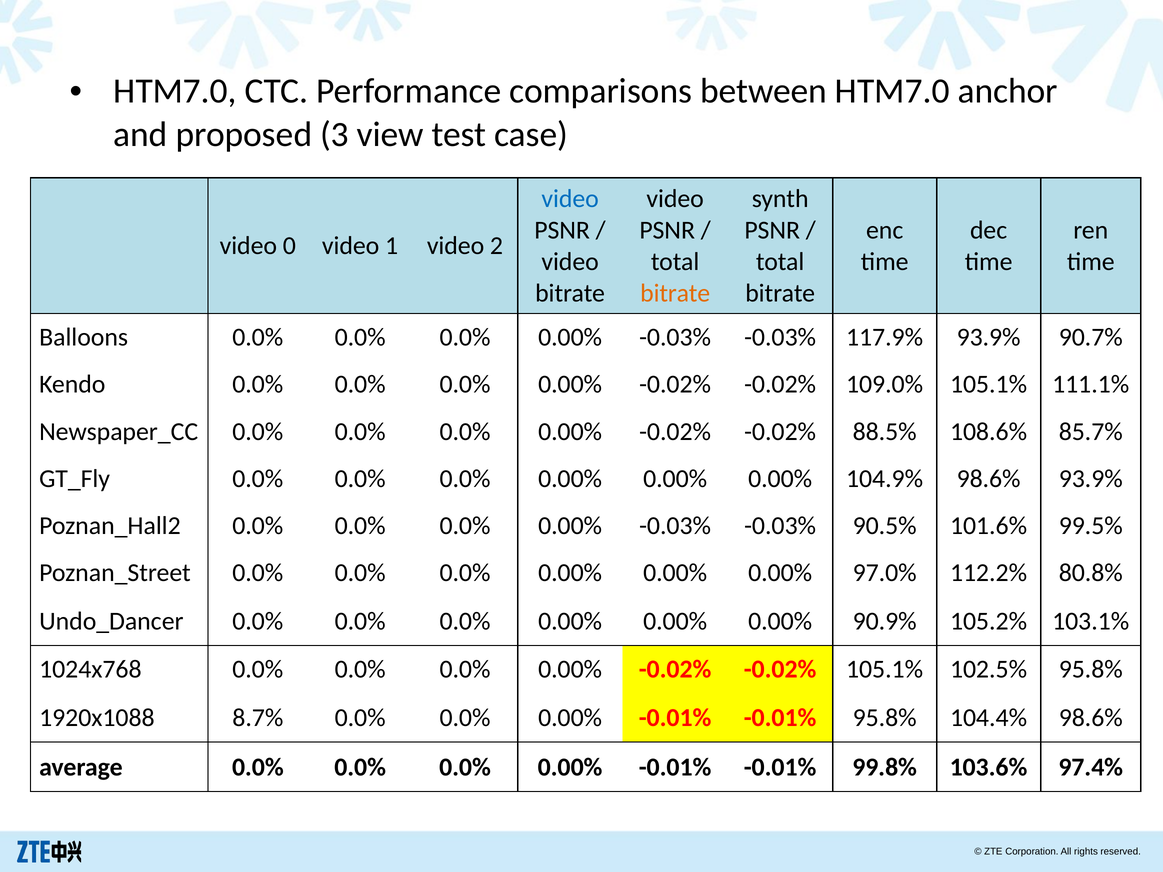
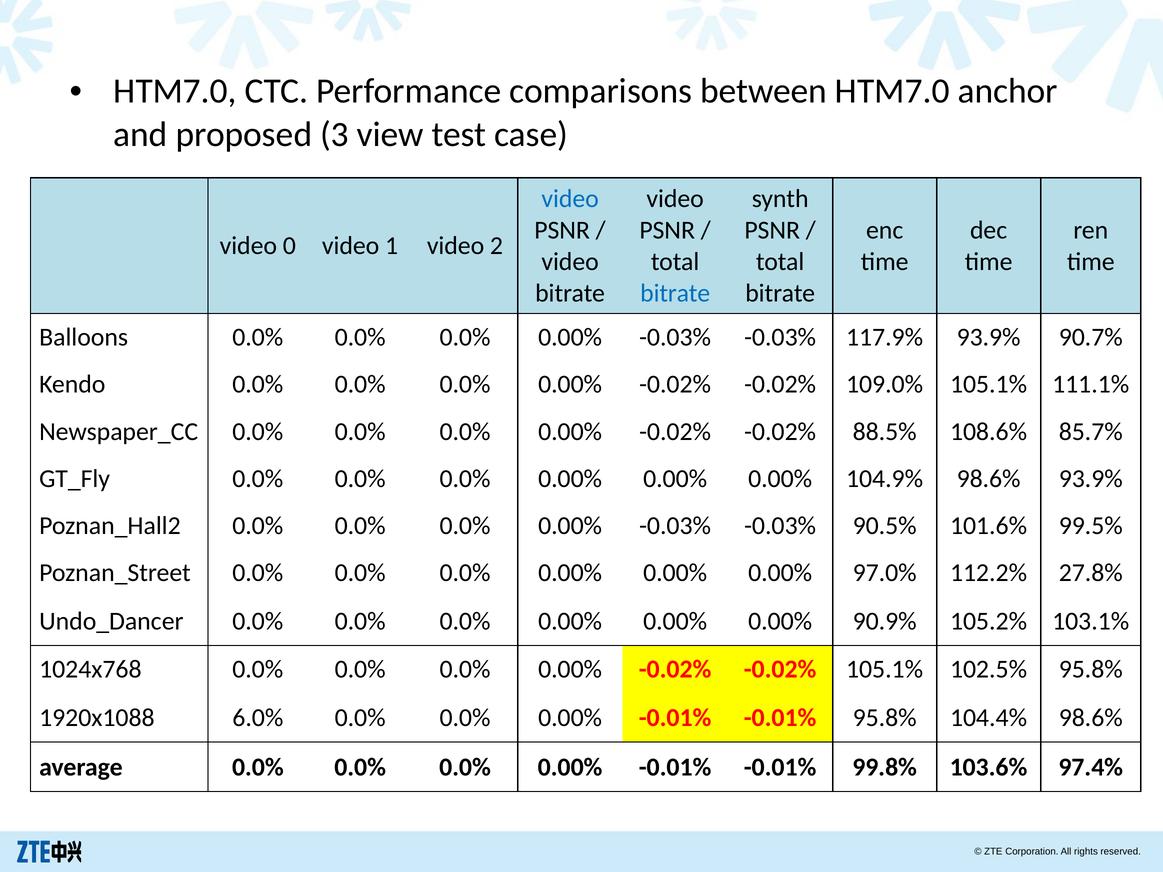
bitrate at (675, 293) colour: orange -> blue
80.8%: 80.8% -> 27.8%
8.7%: 8.7% -> 6.0%
